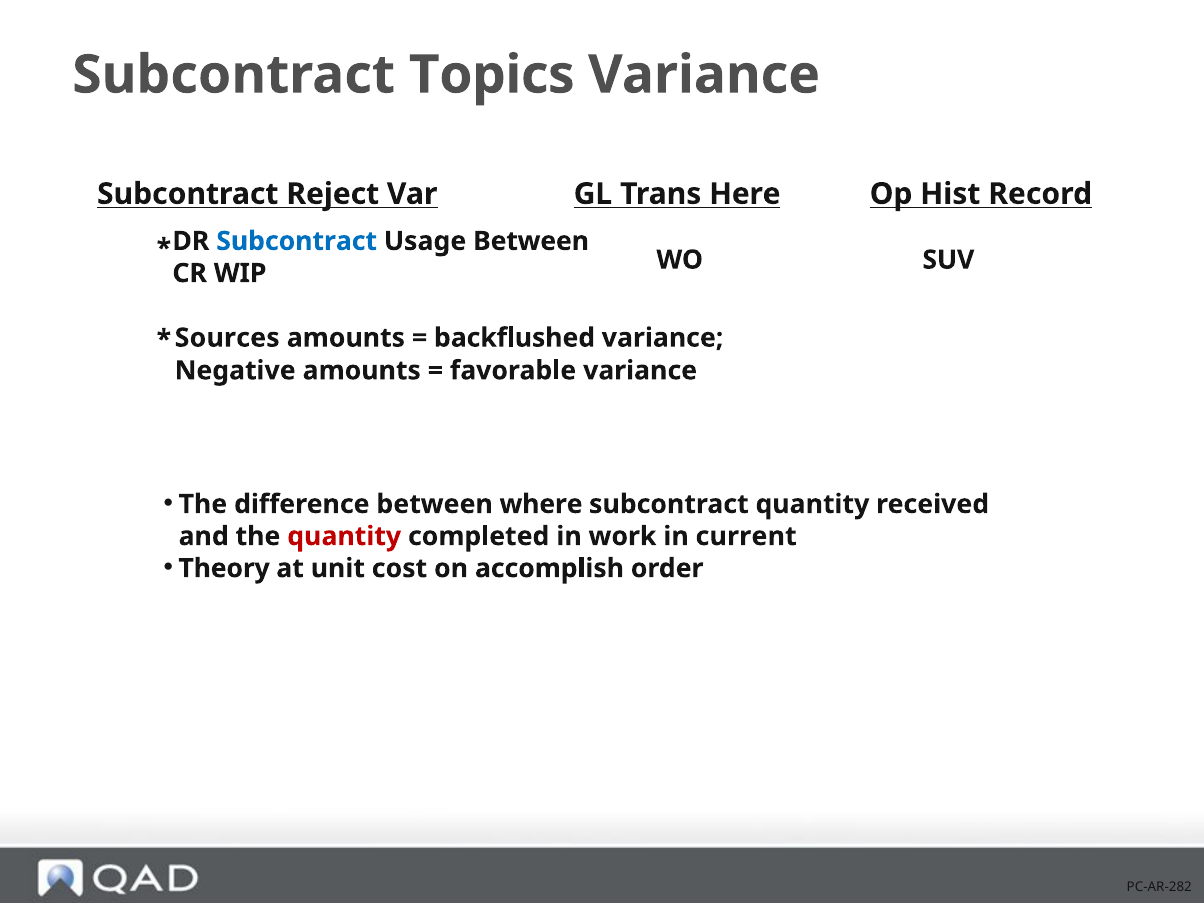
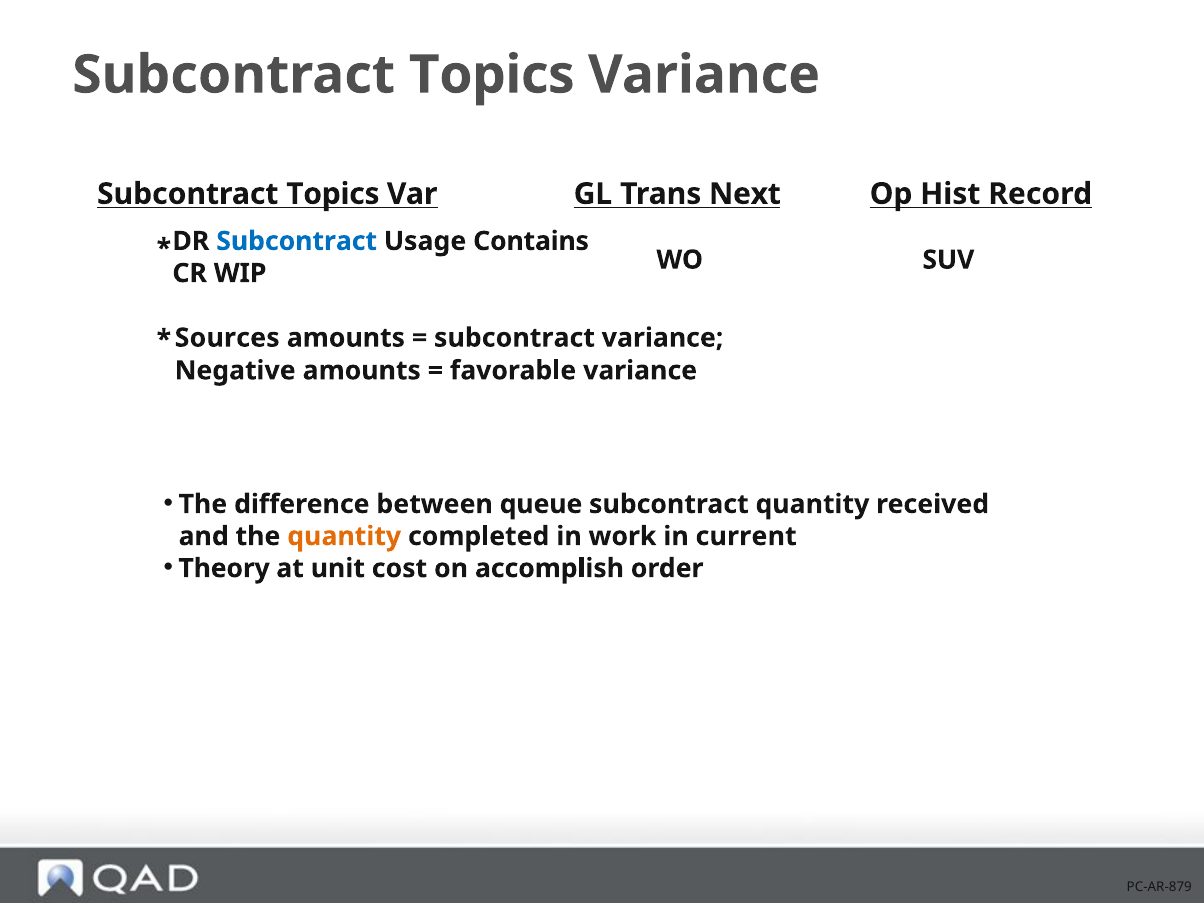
Here: Here -> Next
Reject at (333, 194): Reject -> Topics
Usage Between: Between -> Contains
backflushed at (515, 338): backflushed -> subcontract
where: where -> queue
quantity at (344, 536) colour: red -> orange
PC-AR-282: PC-AR-282 -> PC-AR-879
